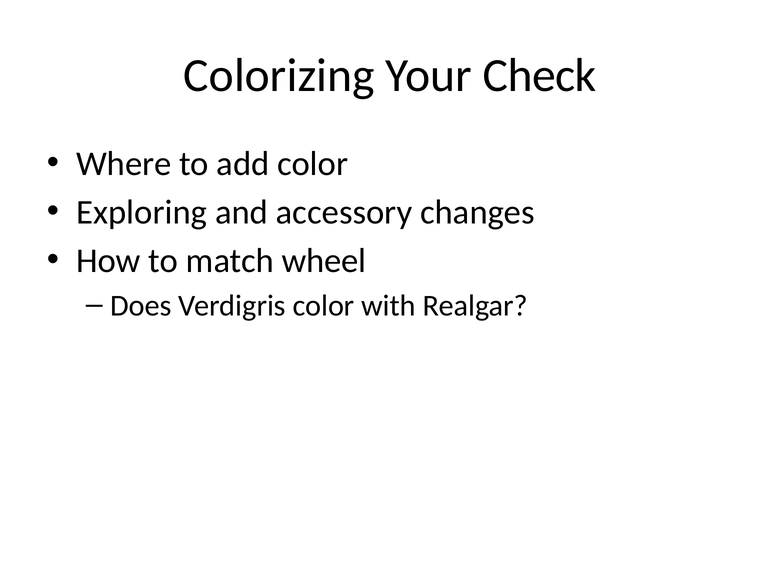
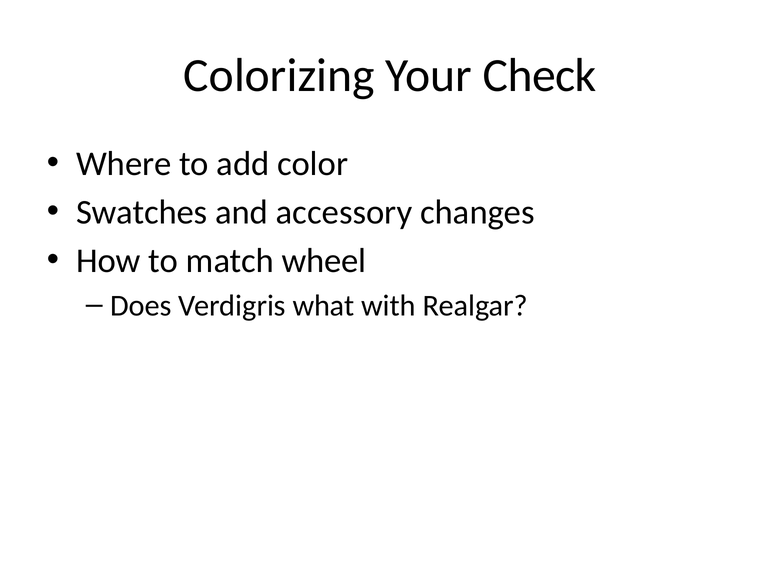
Exploring: Exploring -> Swatches
Verdigris color: color -> what
